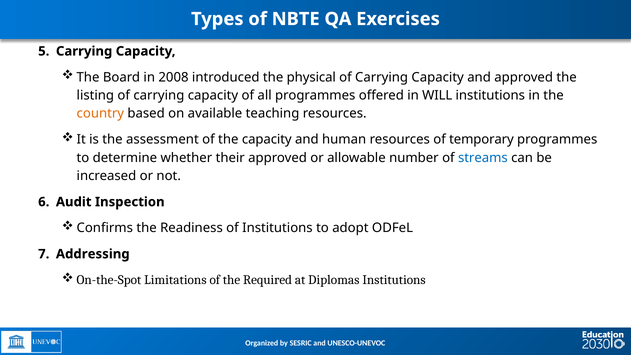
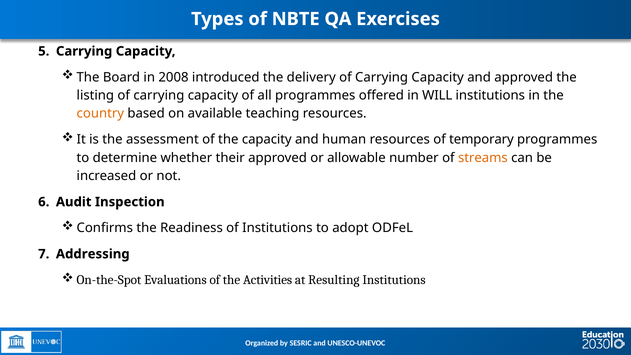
physical: physical -> delivery
streams colour: blue -> orange
Limitations: Limitations -> Evaluations
Required: Required -> Activities
Diplomas: Diplomas -> Resulting
